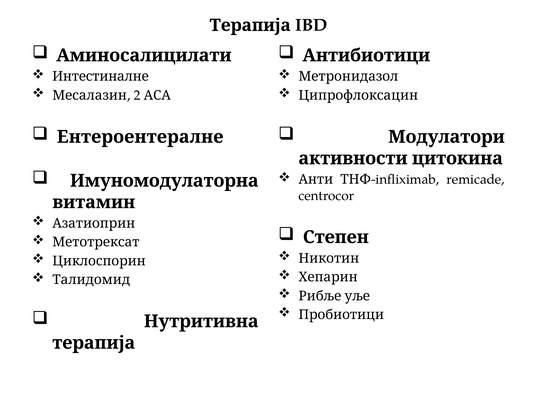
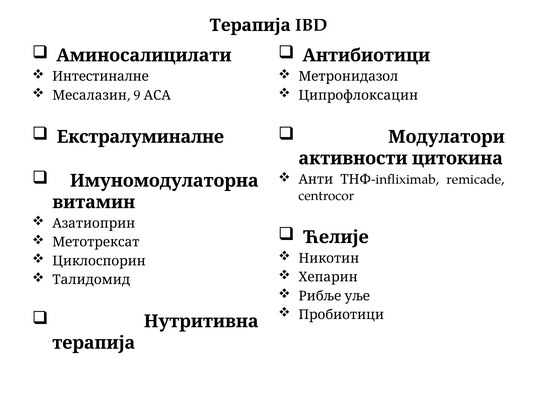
2: 2 -> 9
Ентероентералне: Ентероентералне -> Екстралуминалне
Степен: Степен -> Ћелије
